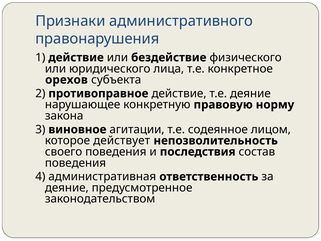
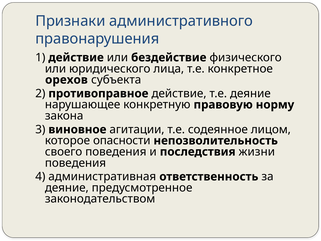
действует: действует -> опасности
состав: состав -> жизни
